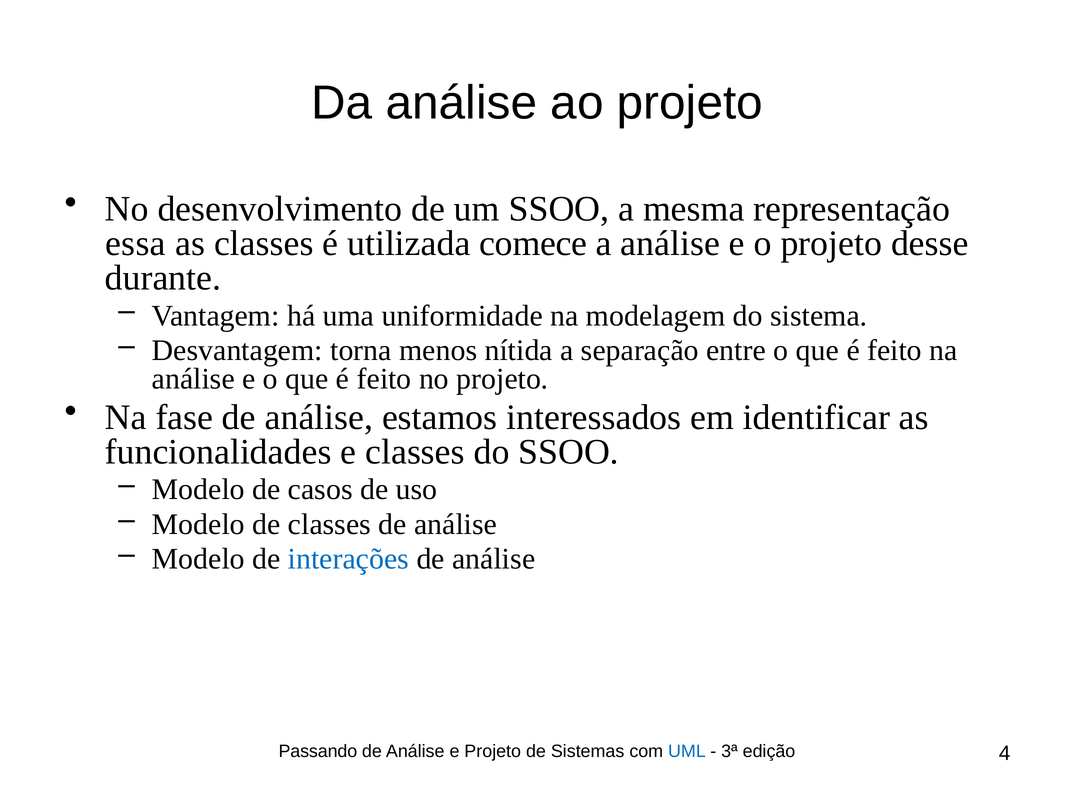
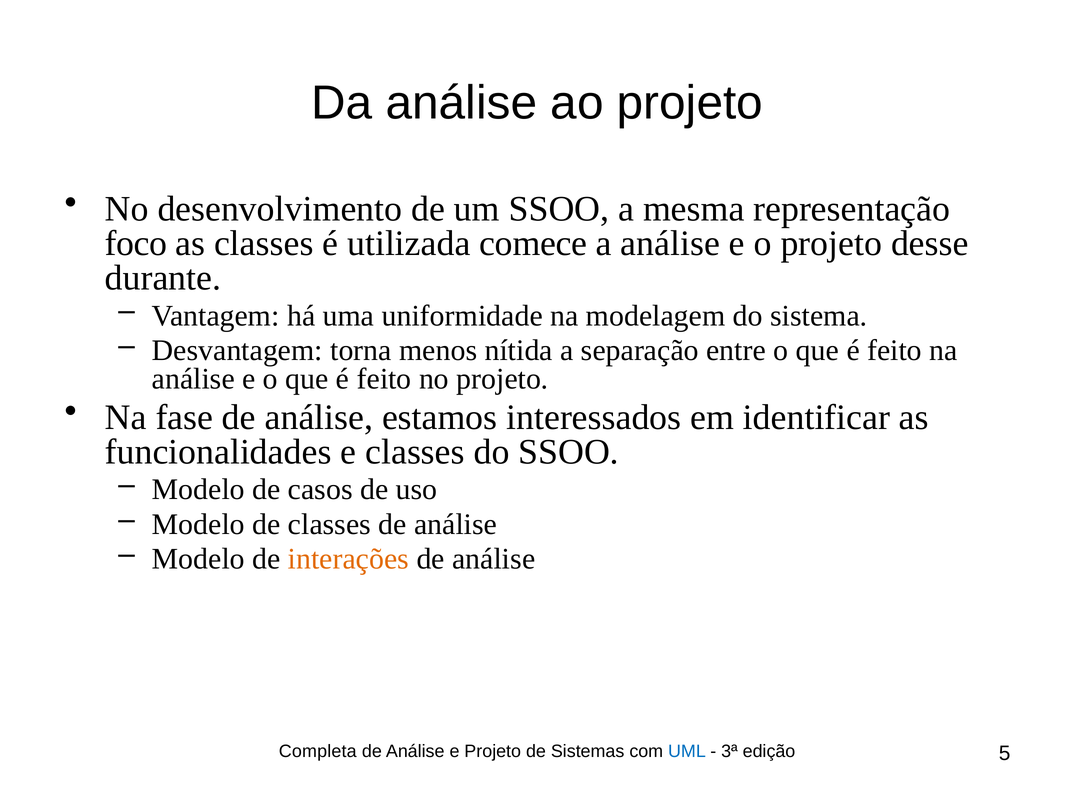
essa: essa -> foco
interações colour: blue -> orange
Passando: Passando -> Completa
4: 4 -> 5
